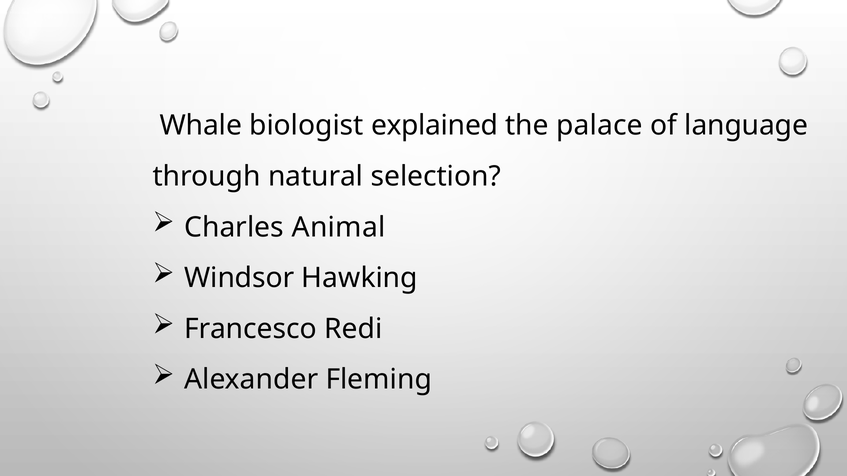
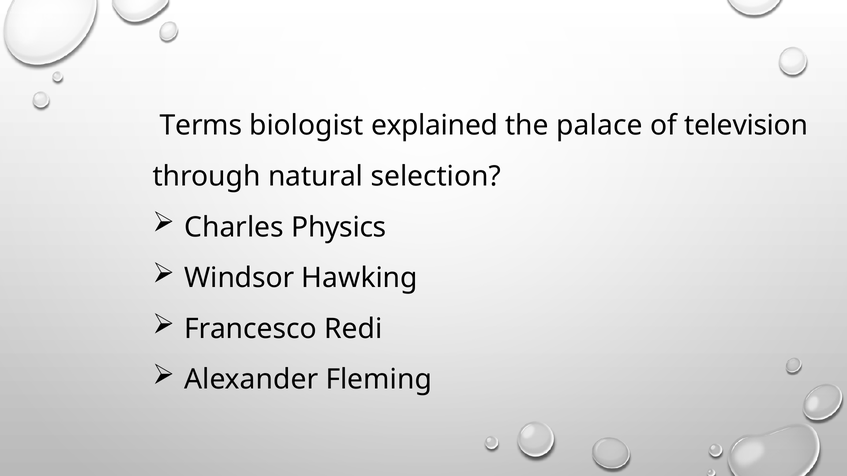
Whale: Whale -> Terms
language: language -> television
Animal: Animal -> Physics
